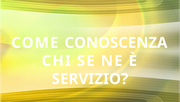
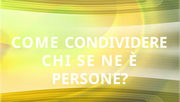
CONOSCENZA: CONOSCENZA -> CONDIVIDERE
SERVIZIO: SERVIZIO -> PERSONE
